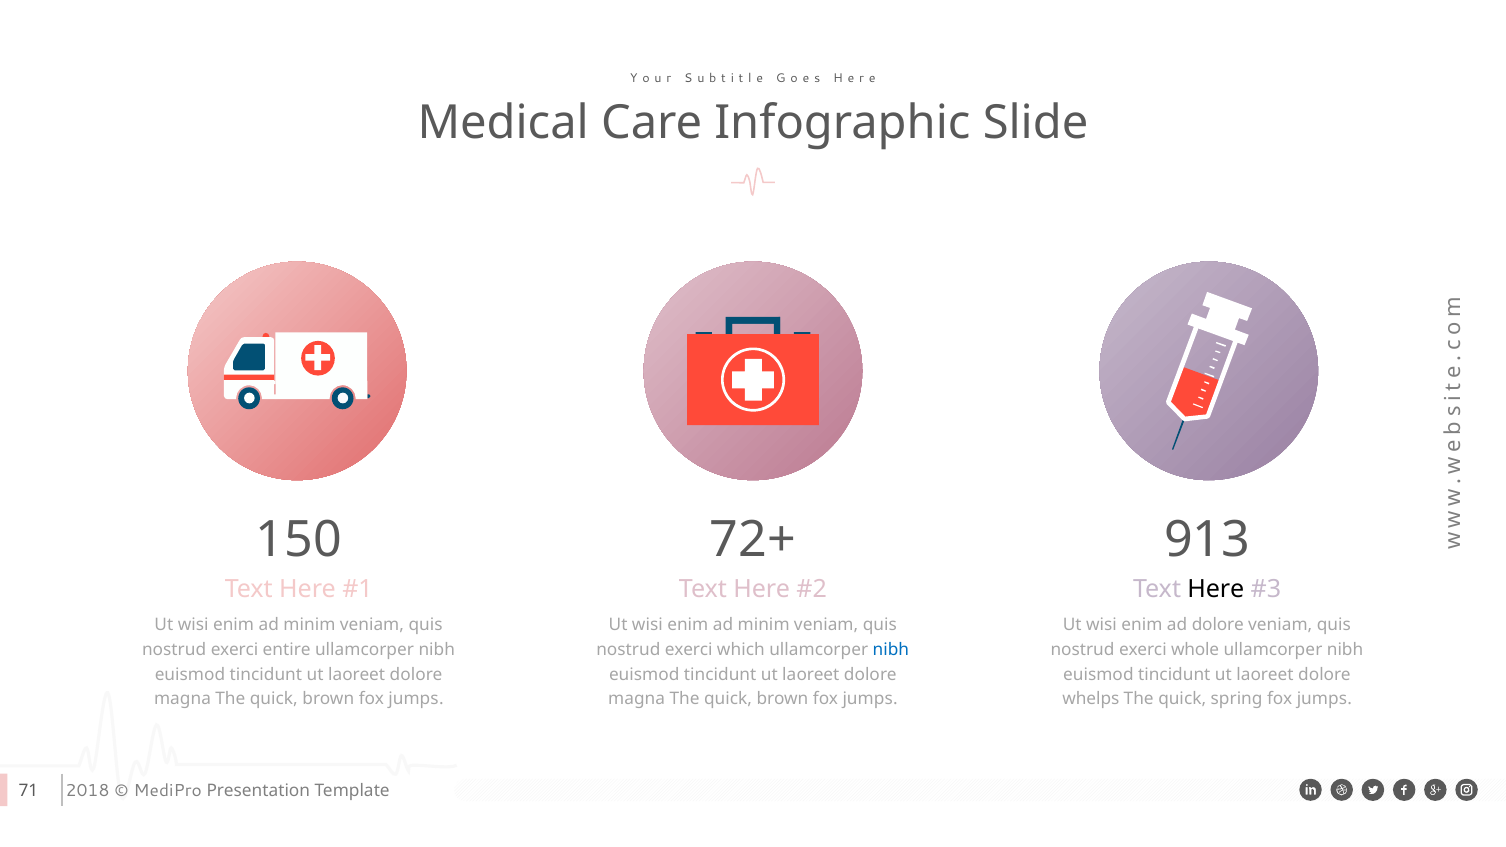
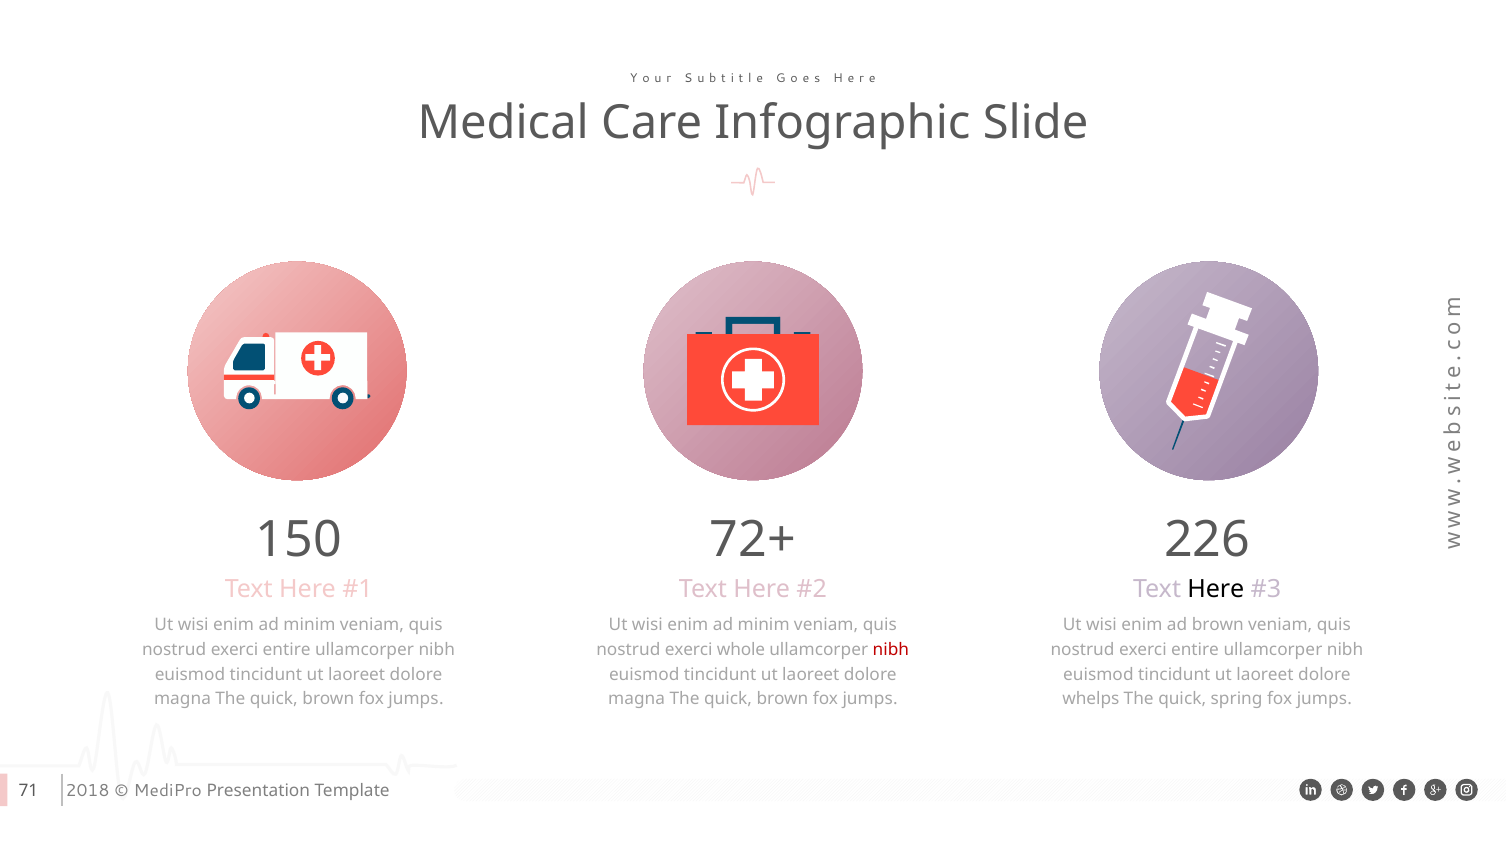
913: 913 -> 226
ad dolore: dolore -> brown
which: which -> whole
nibh at (891, 650) colour: blue -> red
whole at (1195, 650): whole -> entire
